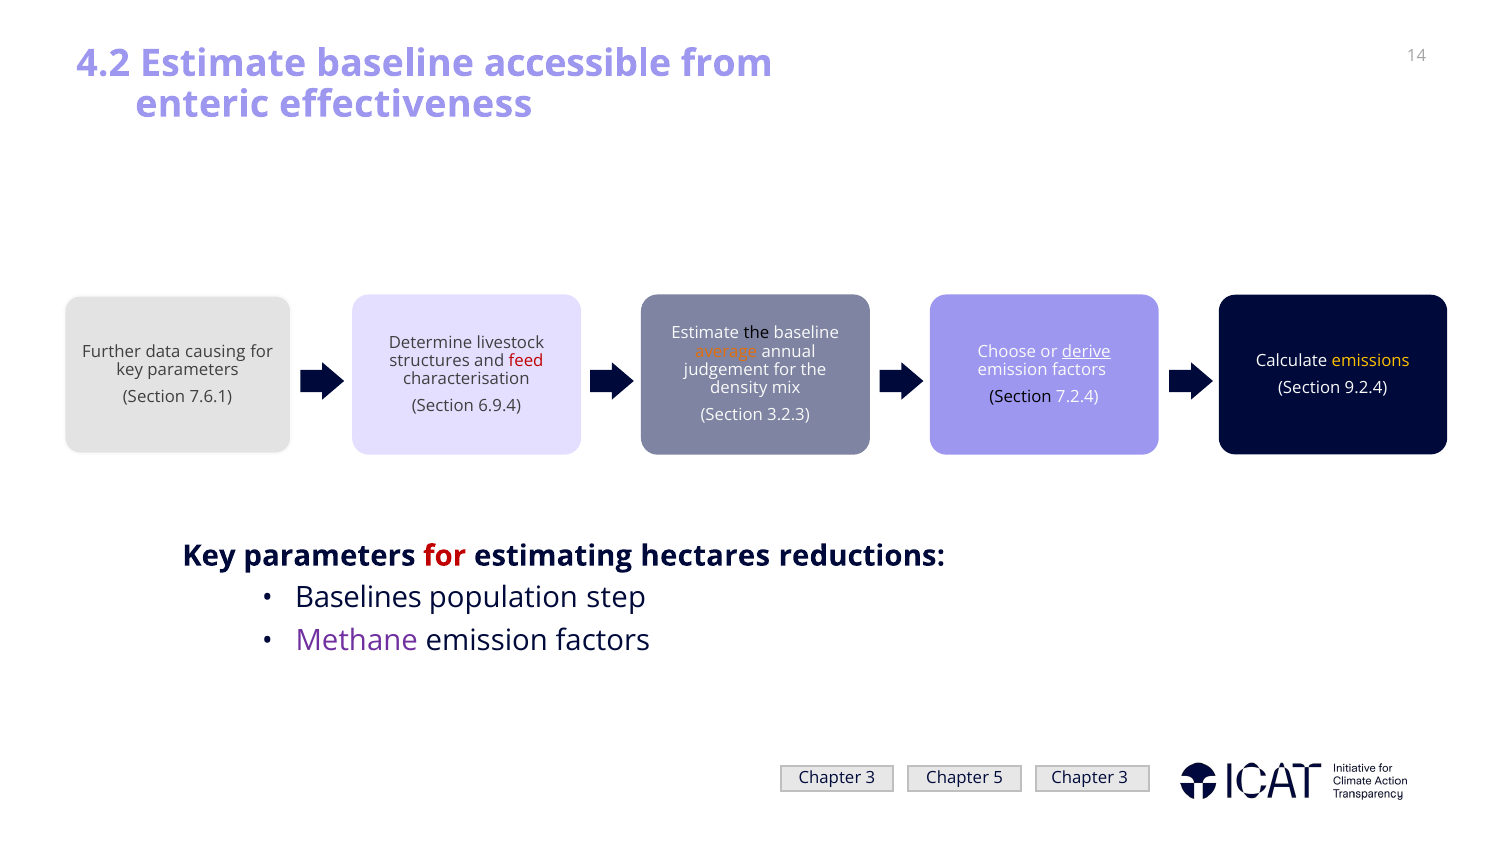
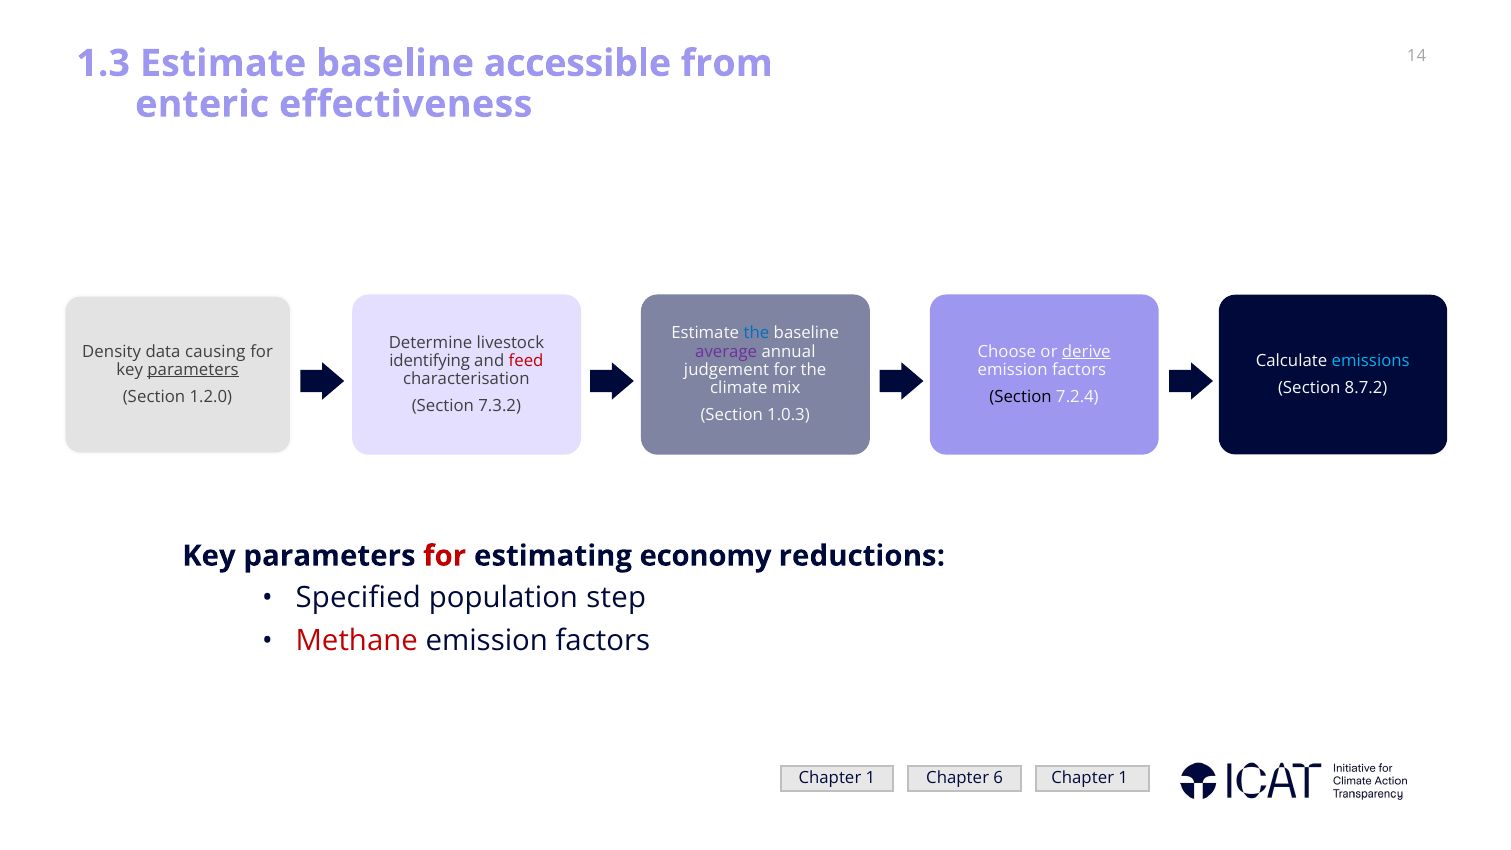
4.2: 4.2 -> 1.3
the at (756, 333) colour: black -> blue
Further: Further -> Density
average colour: orange -> purple
structures: structures -> identifying
emissions colour: yellow -> light blue
parameters at (193, 370) underline: none -> present
density: density -> climate
9.2.4: 9.2.4 -> 8.7.2
7.6.1: 7.6.1 -> 1.2.0
6.9.4: 6.9.4 -> 7.3.2
3.2.3: 3.2.3 -> 1.0.3
hectares: hectares -> economy
Baselines: Baselines -> Specified
Methane colour: purple -> red
3 at (870, 778): 3 -> 1
5: 5 -> 6
3 at (1123, 778): 3 -> 1
